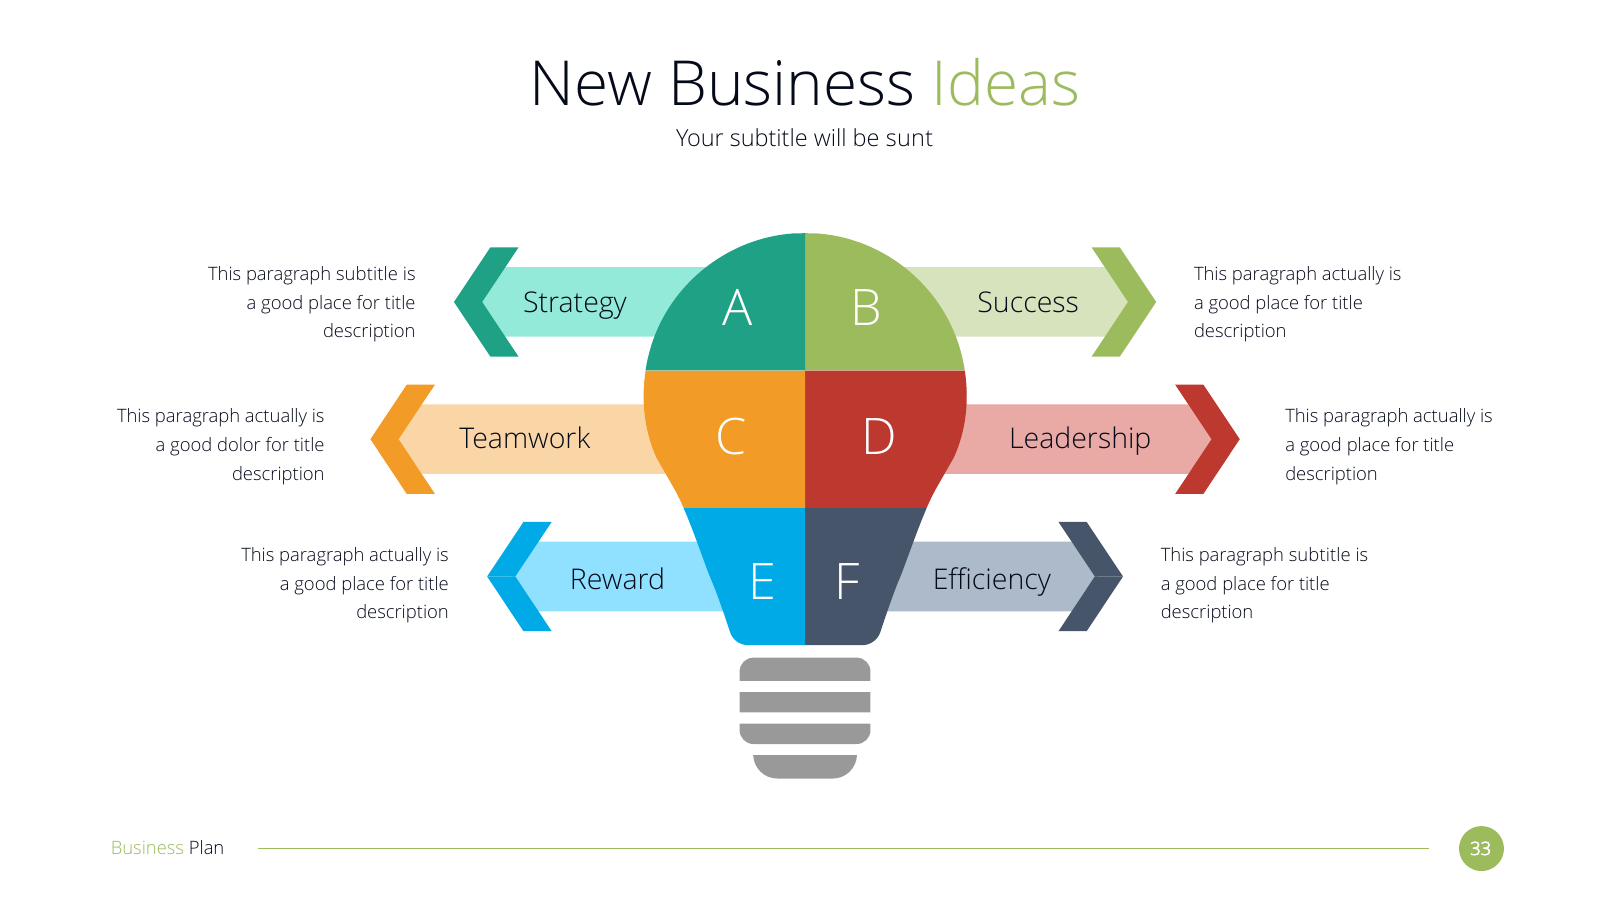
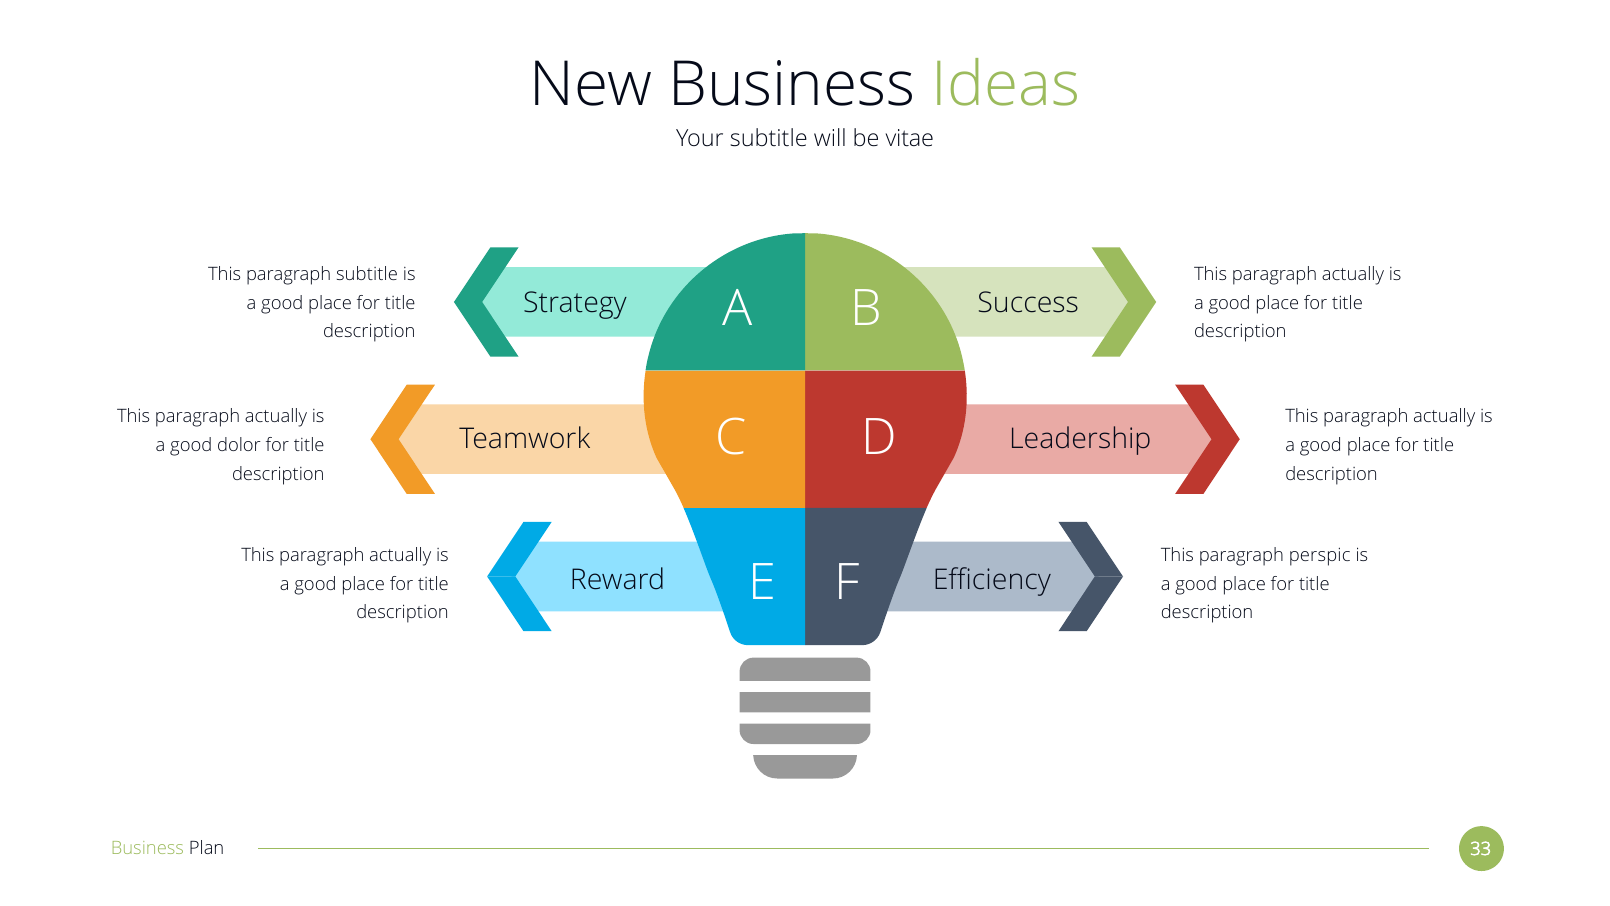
sunt: sunt -> vitae
subtitle at (1320, 555): subtitle -> perspic
